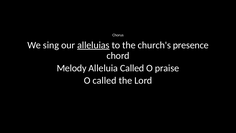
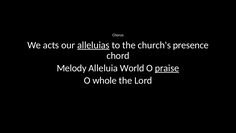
sing: sing -> acts
Alleluia Called: Called -> World
praise underline: none -> present
O called: called -> whole
